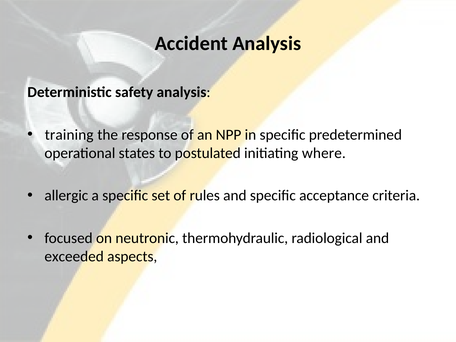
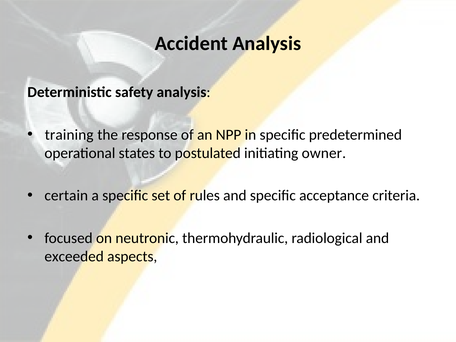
where: where -> owner
allergic: allergic -> certain
